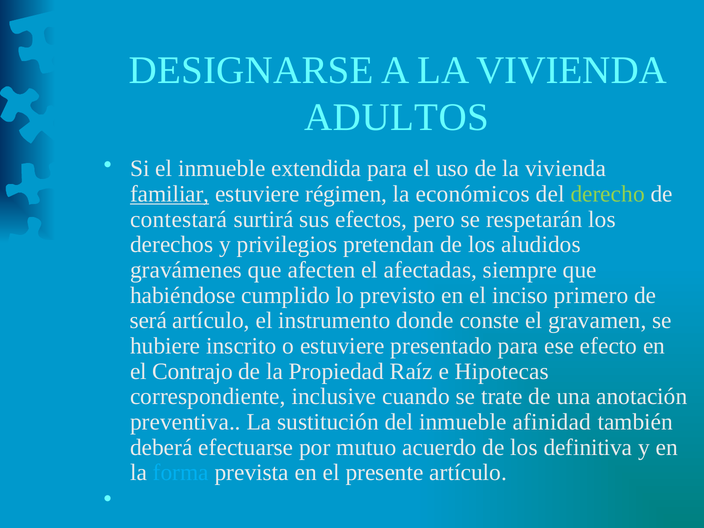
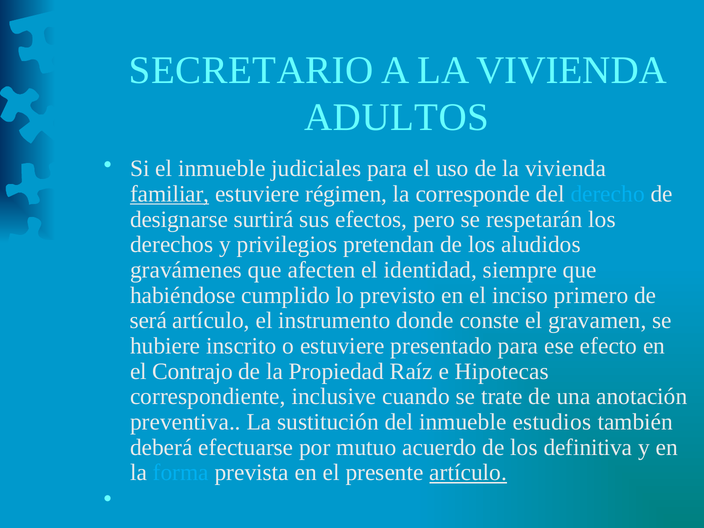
DESIGNARSE: DESIGNARSE -> SECRETARIO
extendida: extendida -> judiciales
económicos: económicos -> corresponde
derecho colour: light green -> light blue
contestará: contestará -> designarse
afectadas: afectadas -> identidad
afinidad: afinidad -> estudios
artículo at (468, 473) underline: none -> present
